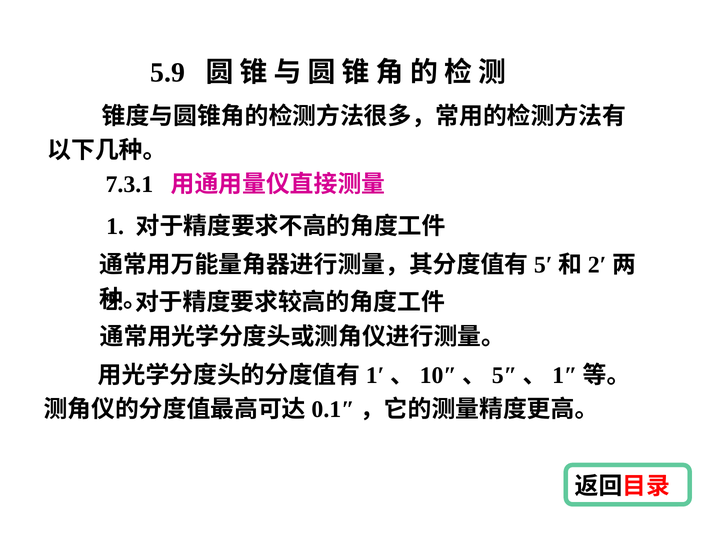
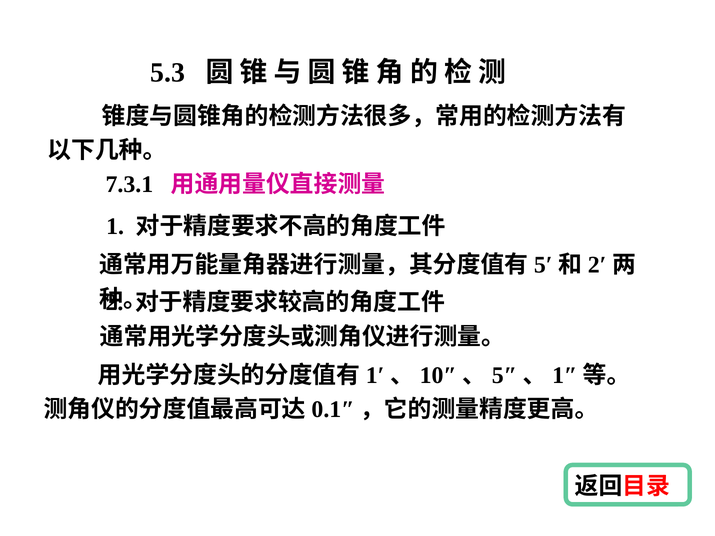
5.9: 5.9 -> 5.3
